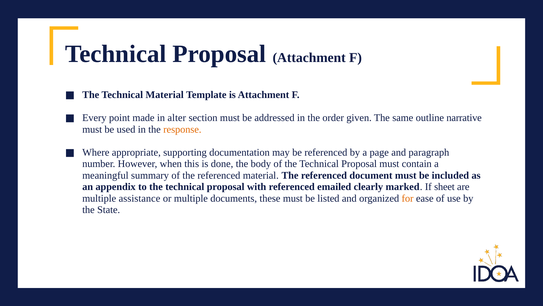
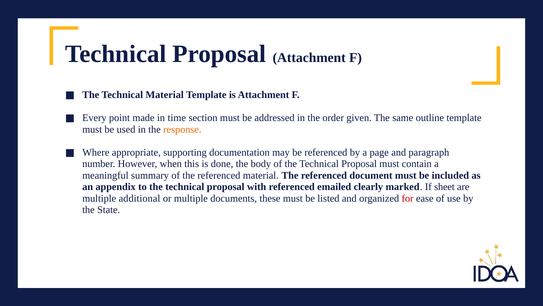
alter: alter -> time
outline narrative: narrative -> template
assistance: assistance -> additional
for colour: orange -> red
